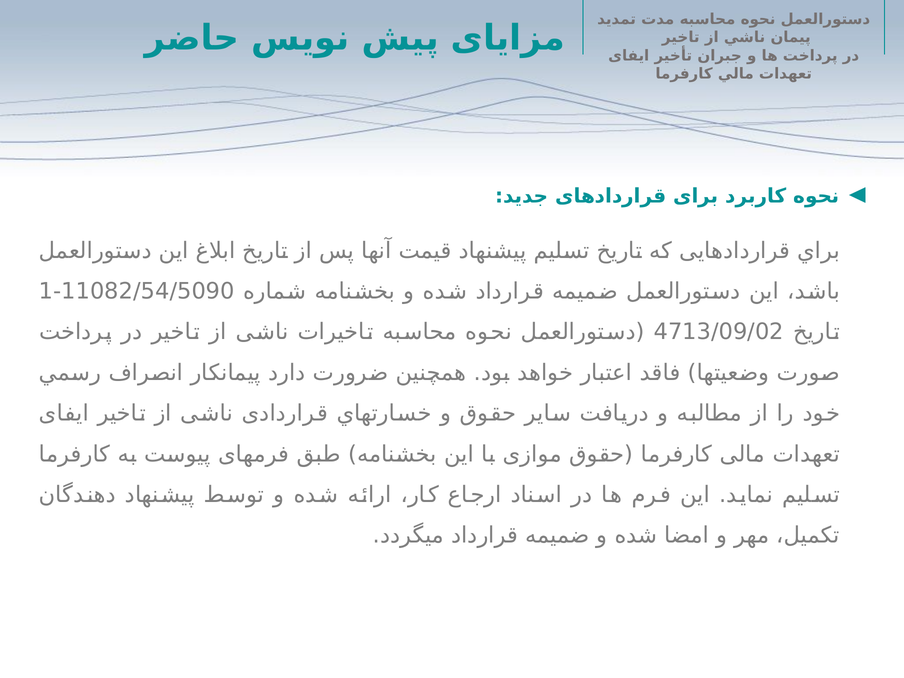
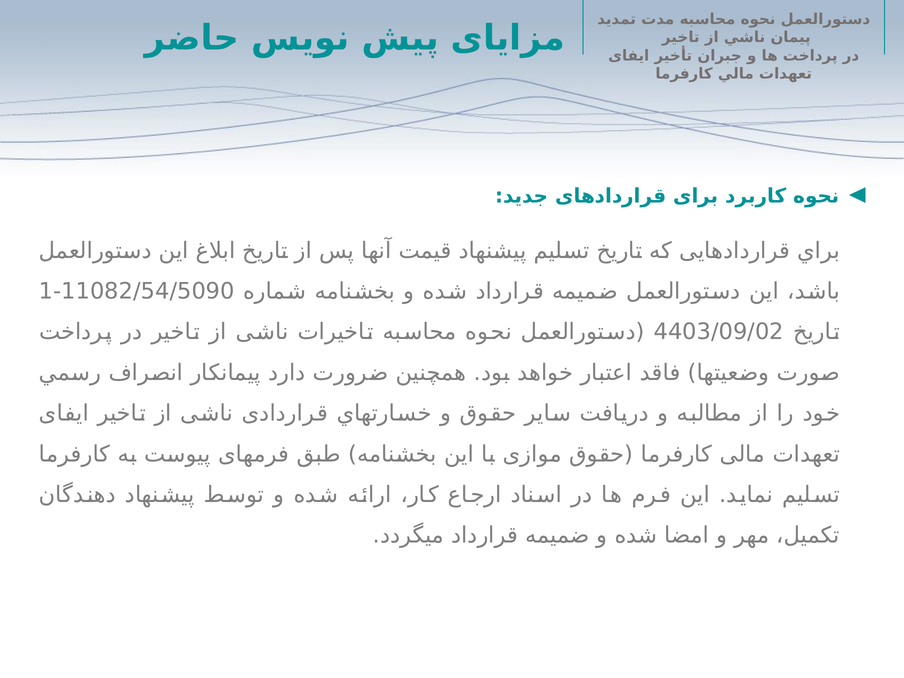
4713/09/02: 4713/09/02 -> 4403/09/02
